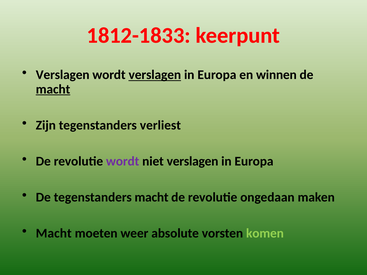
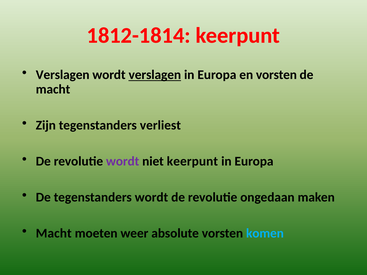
1812-1833: 1812-1833 -> 1812-1814
en winnen: winnen -> vorsten
macht at (53, 89) underline: present -> none
niet verslagen: verslagen -> keerpunt
tegenstanders macht: macht -> wordt
komen colour: light green -> light blue
